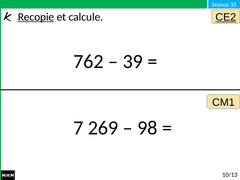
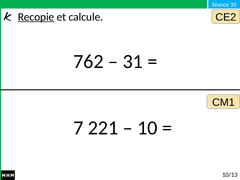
CE2 underline: present -> none
39: 39 -> 31
269: 269 -> 221
98: 98 -> 10
